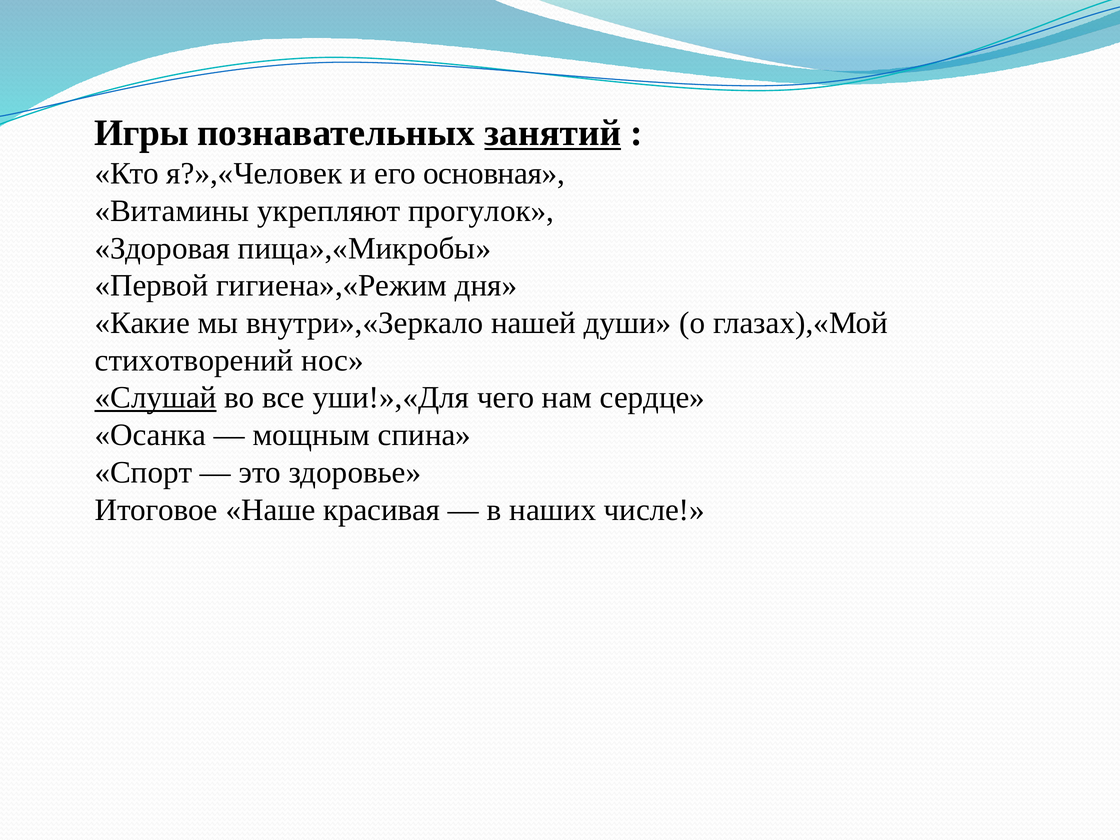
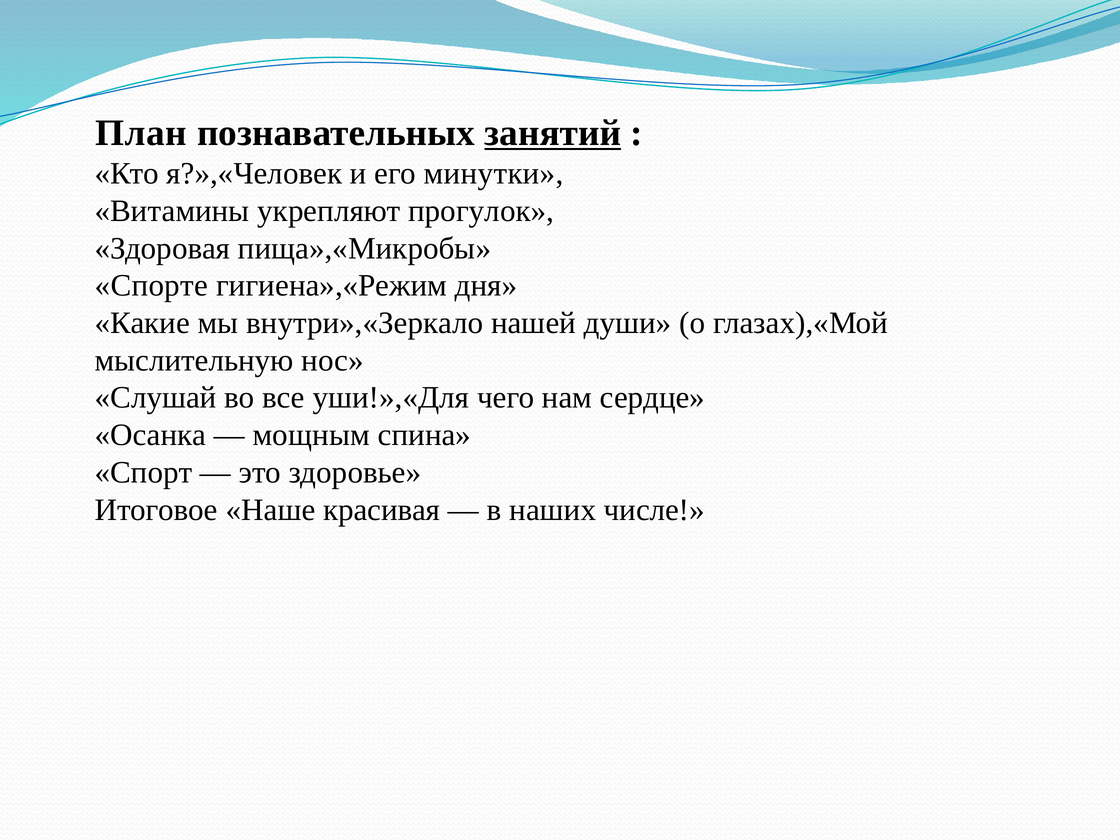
Игры: Игры -> План
основная: основная -> минутки
Первой: Первой -> Спорте
стихотворений: стихотворений -> мыслительную
Слушай underline: present -> none
